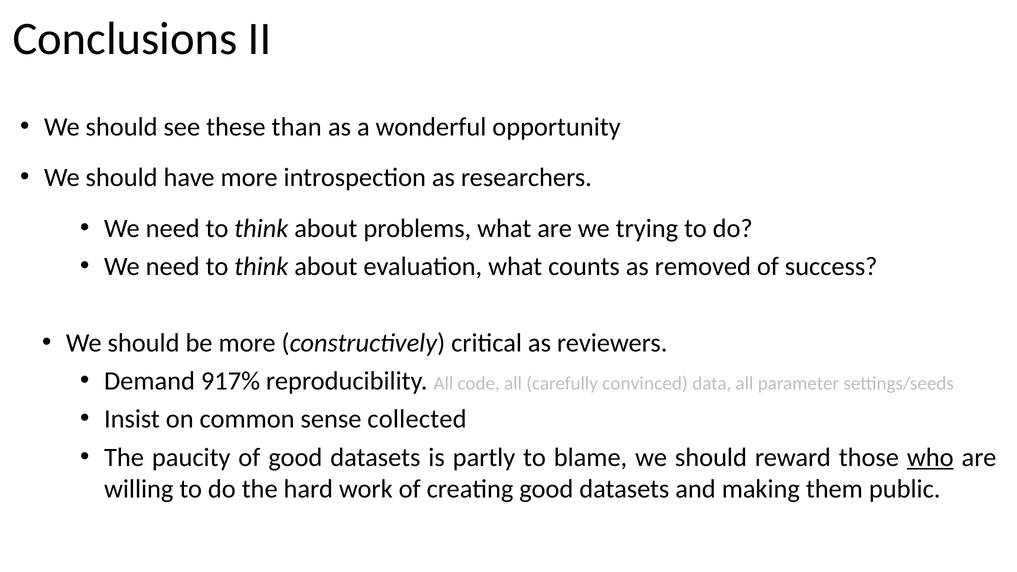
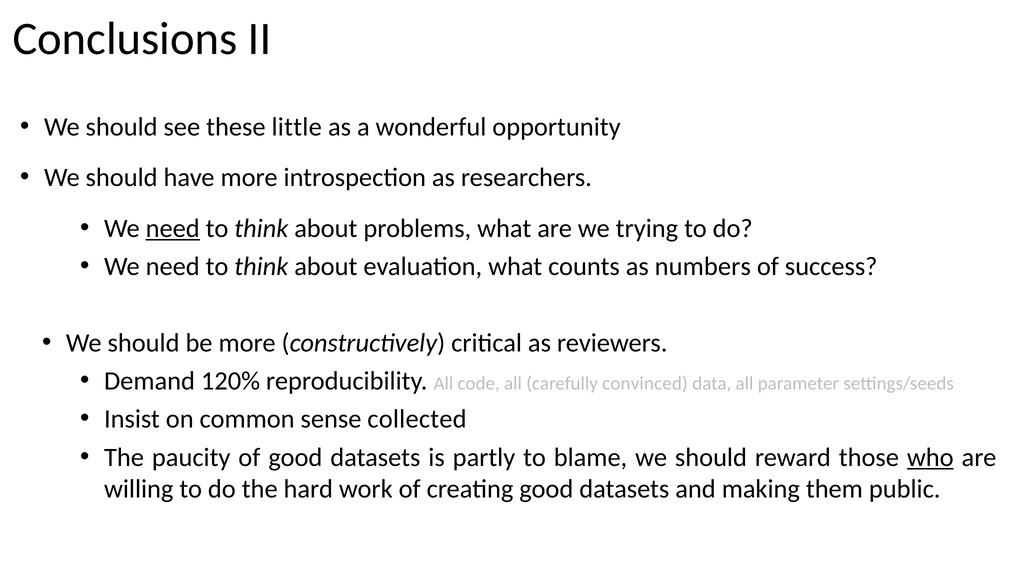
than: than -> little
need at (173, 229) underline: none -> present
removed: removed -> numbers
917%: 917% -> 120%
